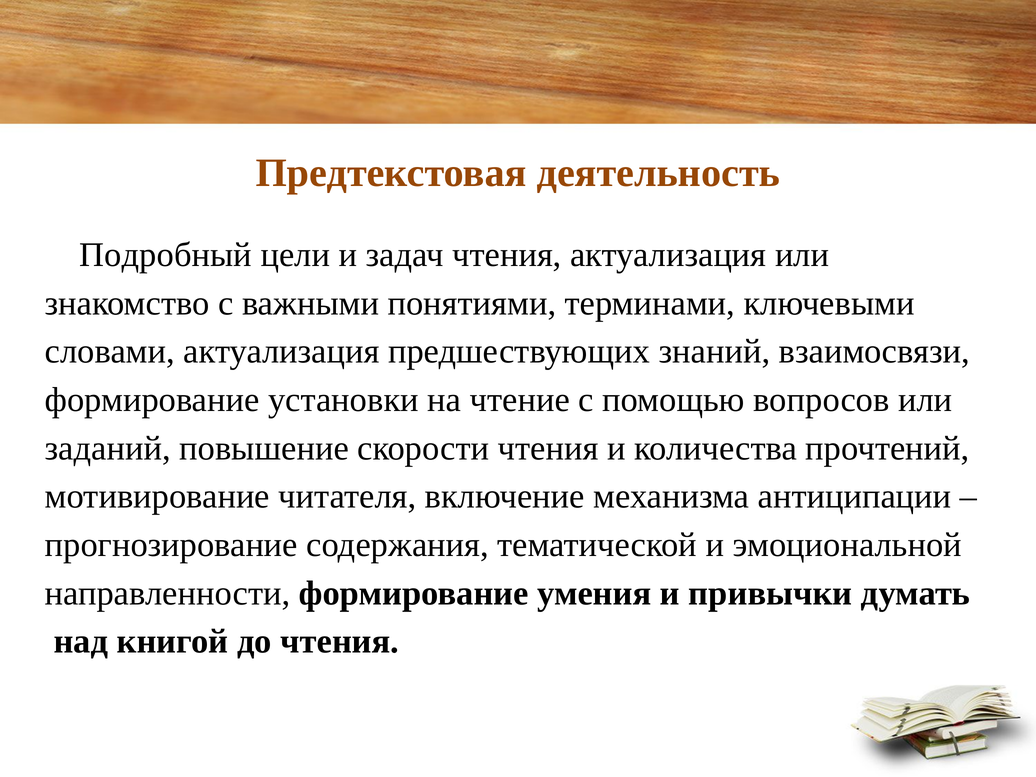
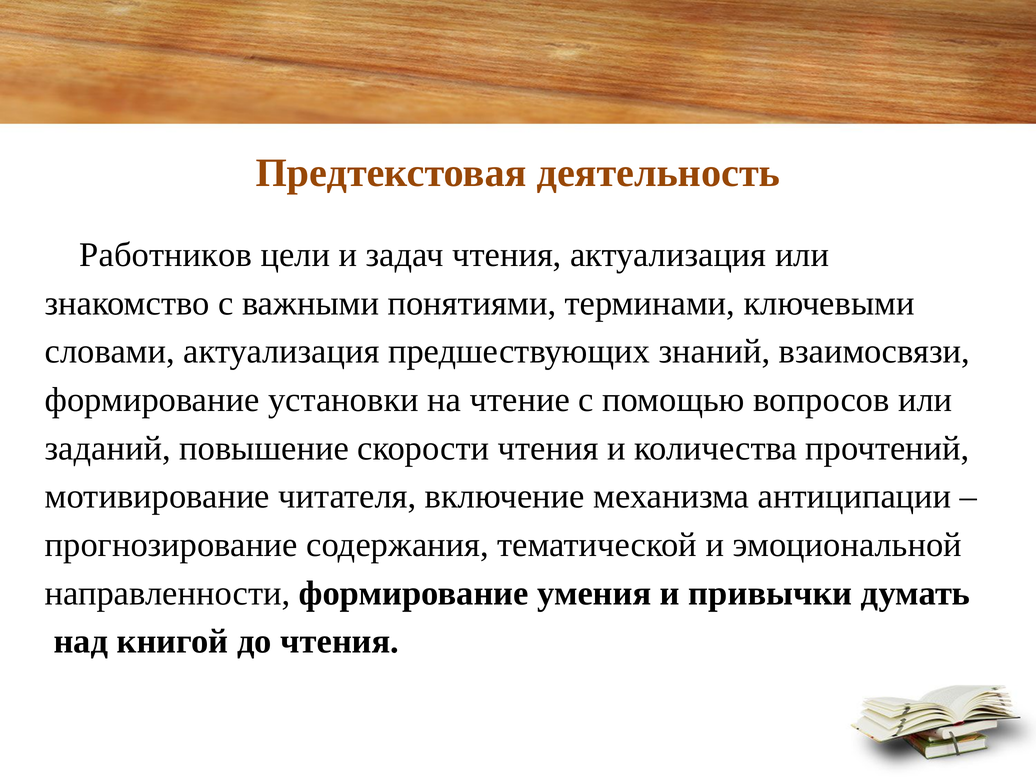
Подробный: Подробный -> Работников
